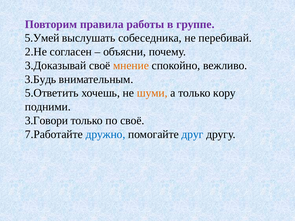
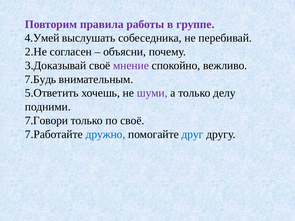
5.Умей: 5.Умей -> 4.Умей
мнение colour: orange -> purple
3.Будь: 3.Будь -> 7.Будь
шуми colour: orange -> purple
кору: кору -> делу
3.Говори: 3.Говори -> 7.Говори
